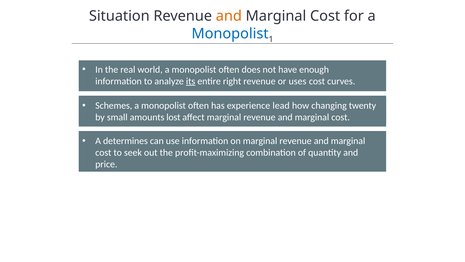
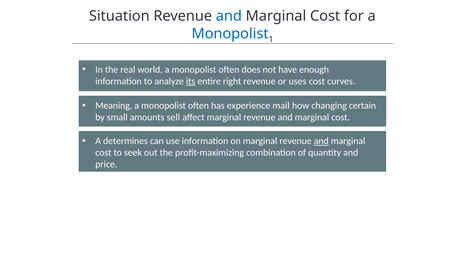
and at (229, 16) colour: orange -> blue
Schemes: Schemes -> Meaning
lead: lead -> mail
twenty: twenty -> certain
lost: lost -> sell
and at (321, 141) underline: none -> present
